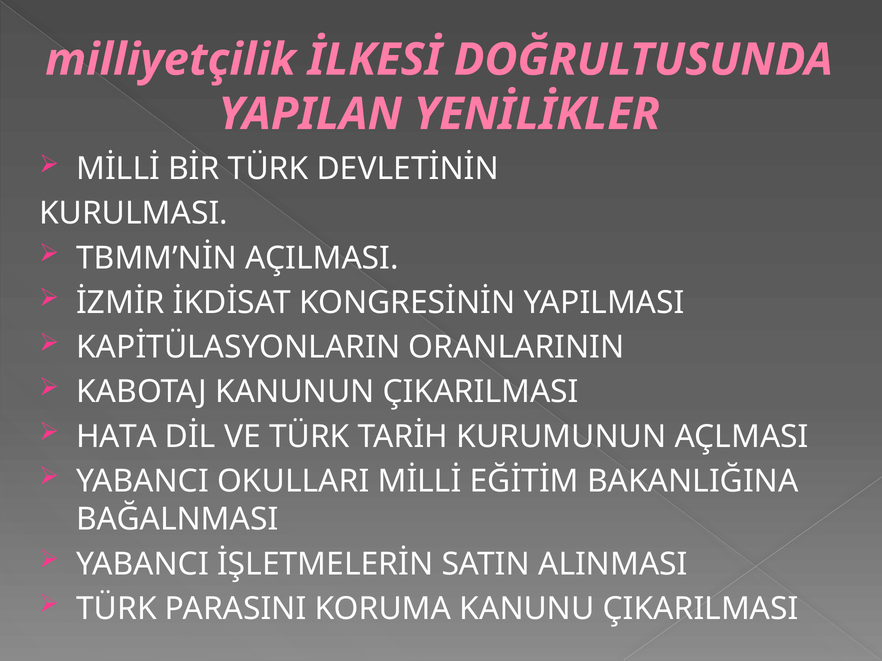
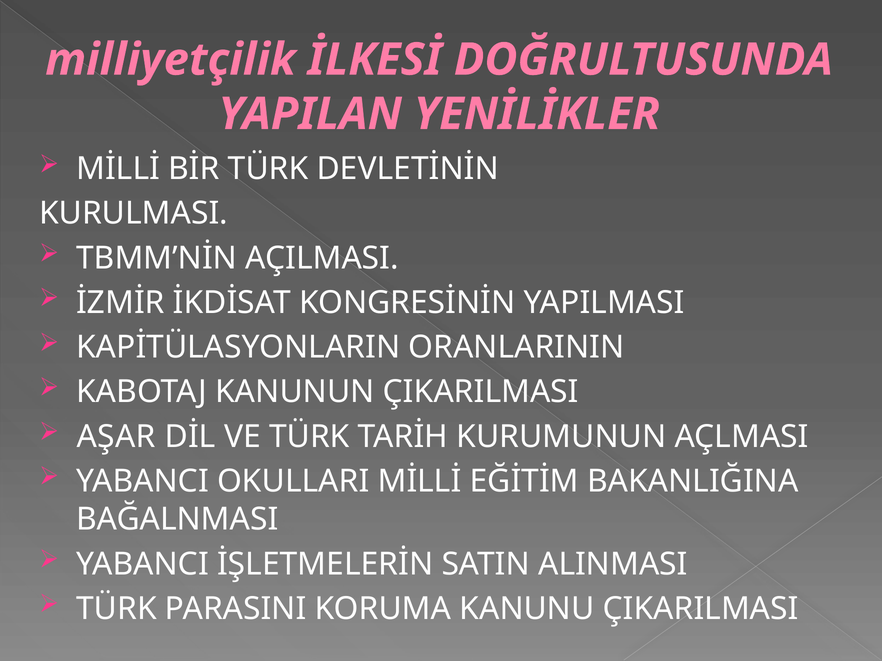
HATA: HATA -> AŞAR
